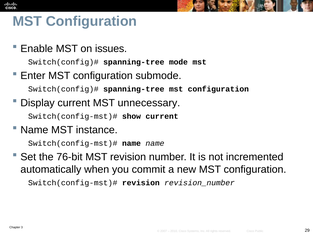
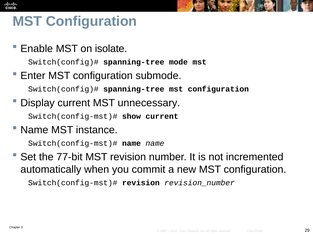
issues: issues -> isolate
76-bit: 76-bit -> 77-bit
